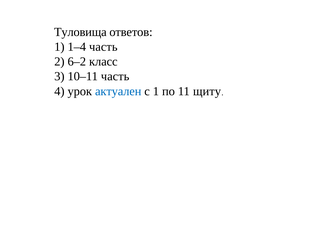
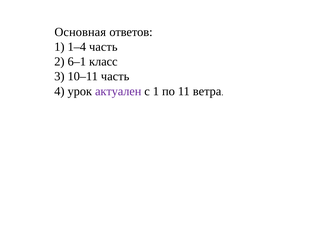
Туловища: Туловища -> Основная
6–2: 6–2 -> 6–1
актуален colour: blue -> purple
щиту: щиту -> ветра
